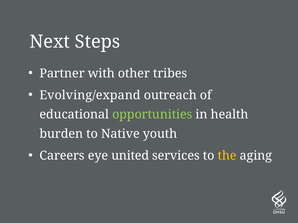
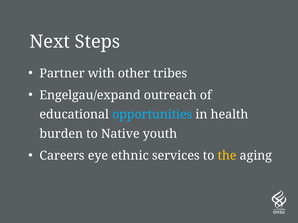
Evolving/expand: Evolving/expand -> Engelgau/expand
opportunities colour: light green -> light blue
united: united -> ethnic
